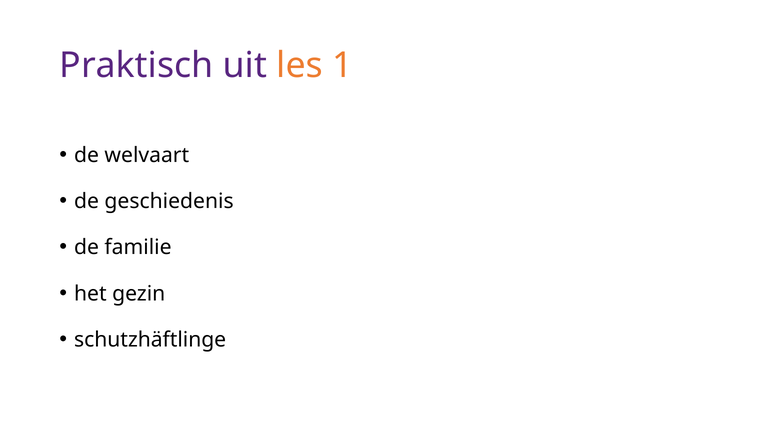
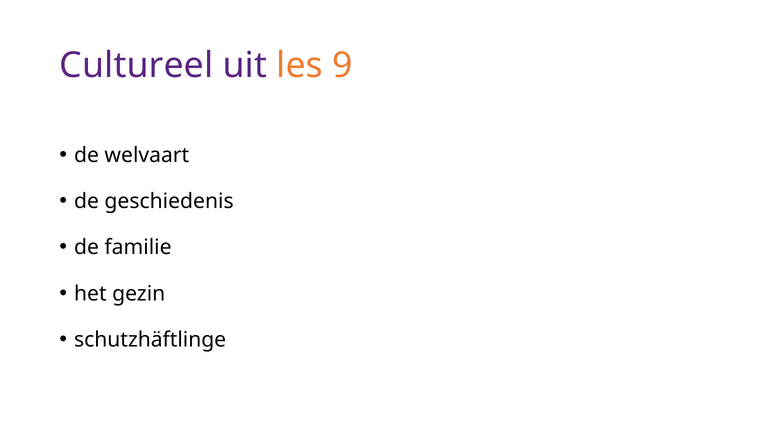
Praktisch: Praktisch -> Cultureel
1: 1 -> 9
